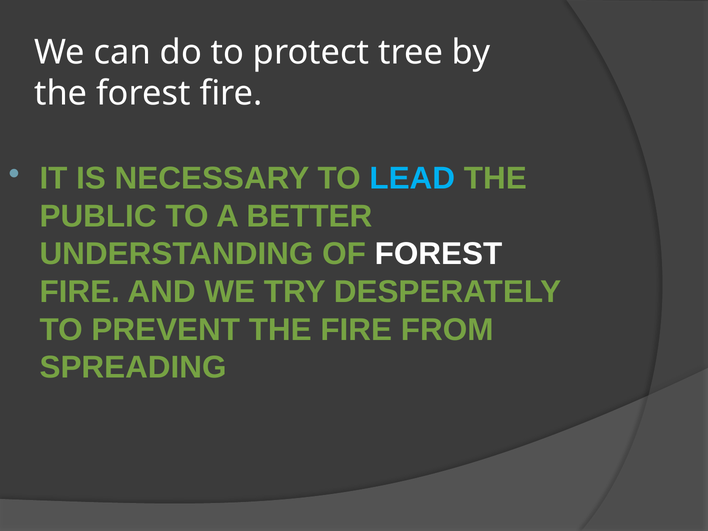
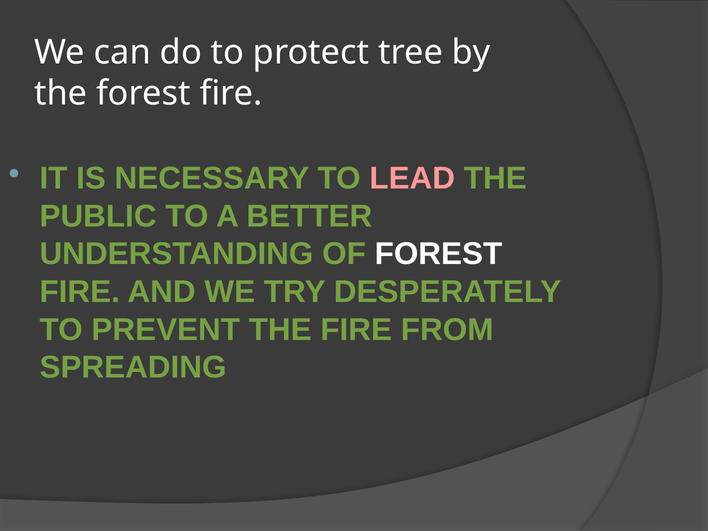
LEAD colour: light blue -> pink
